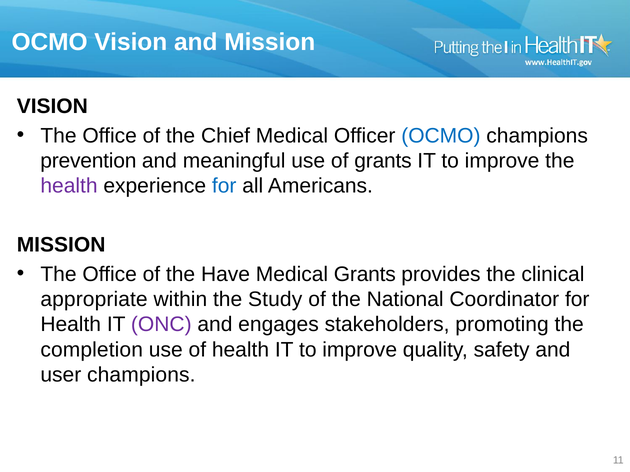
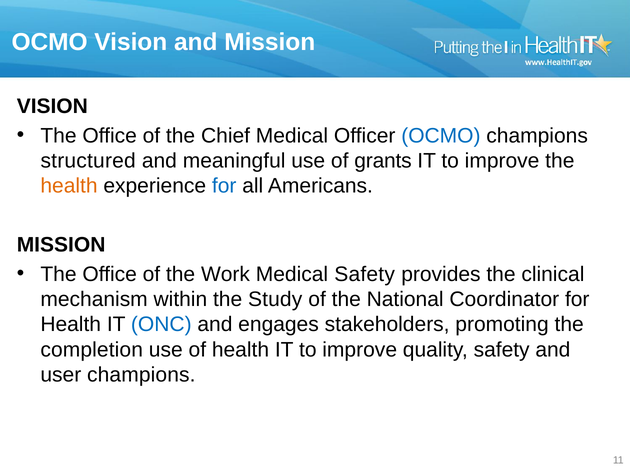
prevention: prevention -> structured
health at (69, 186) colour: purple -> orange
Have: Have -> Work
Medical Grants: Grants -> Safety
appropriate: appropriate -> mechanism
ONC colour: purple -> blue
